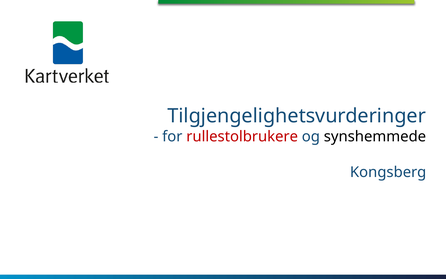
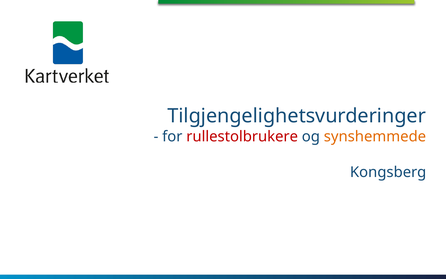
synshemmede colour: black -> orange
